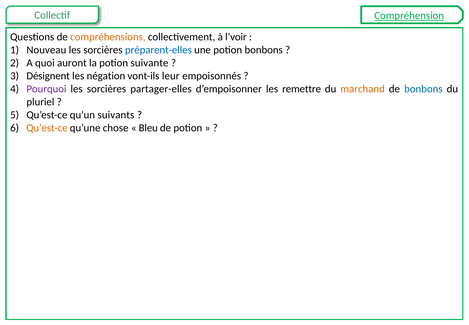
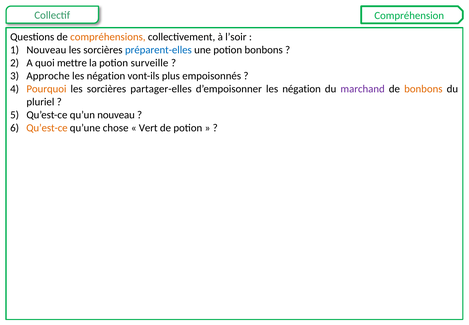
Compréhension underline: present -> none
l’voir: l’voir -> l’soir
auront: auront -> mettre
suivante: suivante -> surveille
Désignent: Désignent -> Approche
leur: leur -> plus
Pourquoi colour: purple -> orange
d’empoisonner les remettre: remettre -> négation
marchand colour: orange -> purple
bonbons at (423, 89) colour: blue -> orange
qu’un suivants: suivants -> nouveau
Bleu: Bleu -> Vert
